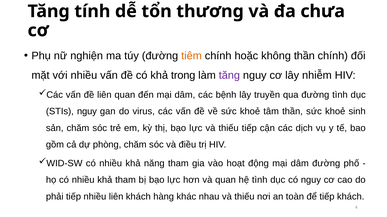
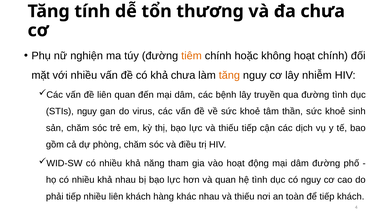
không thần: thần -> hoạt
khả trong: trong -> chưa
tăng at (229, 76) colour: purple -> orange
khả tham: tham -> nhau
